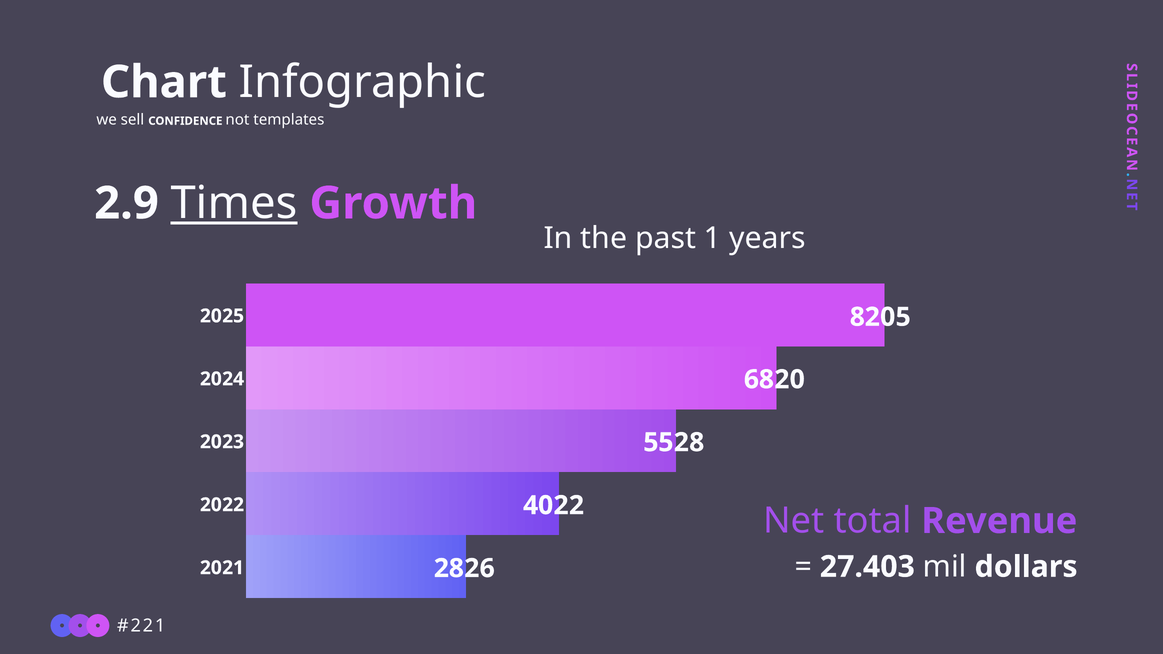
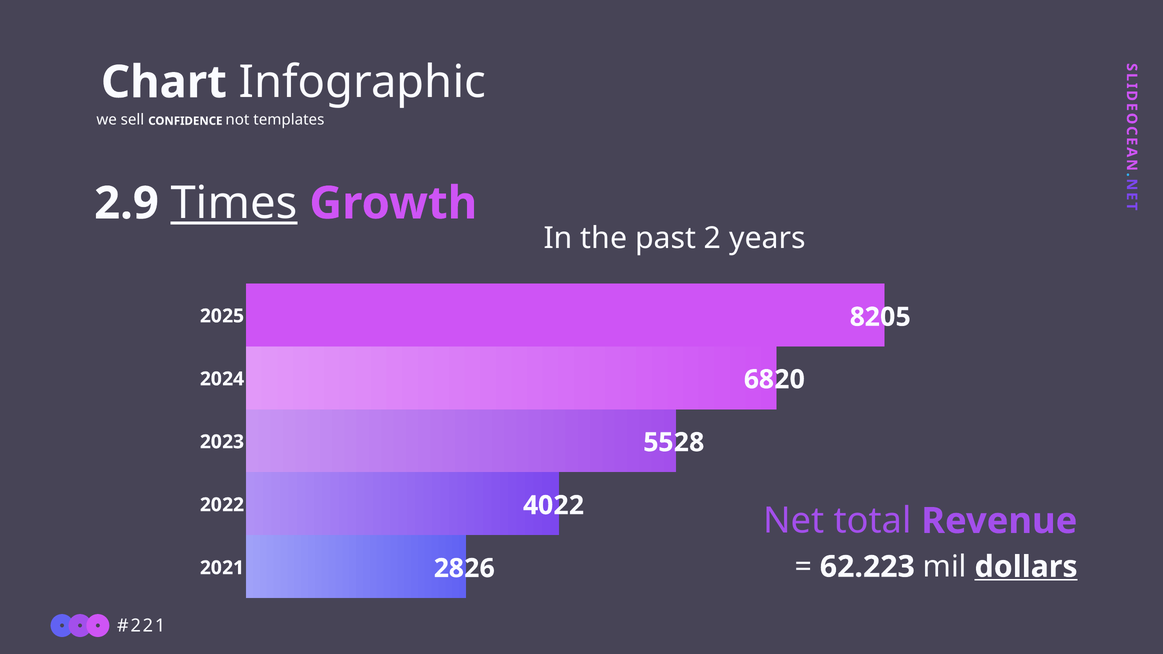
1: 1 -> 2
27.403: 27.403 -> 62.223
dollars underline: none -> present
